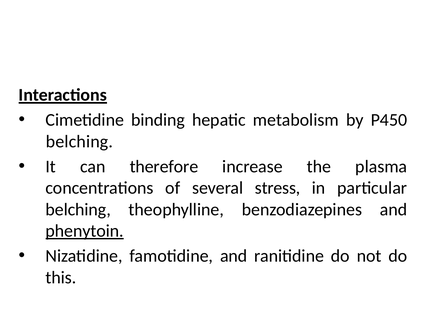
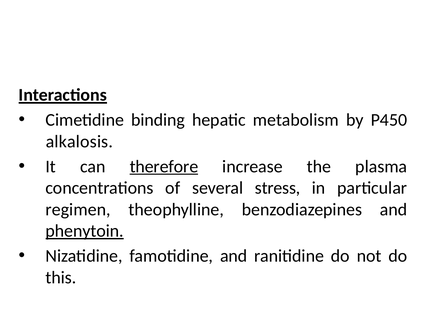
belching at (79, 142): belching -> alkalosis
therefore underline: none -> present
belching at (78, 210): belching -> regimen
